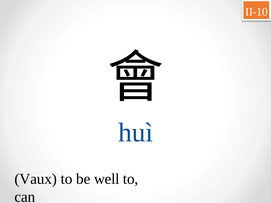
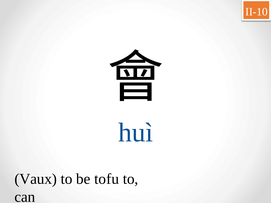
well: well -> tofu
